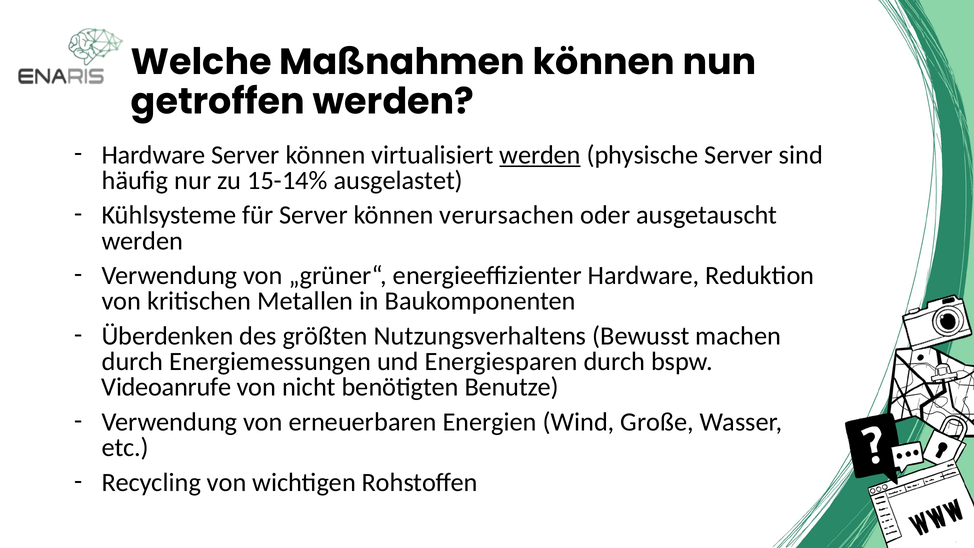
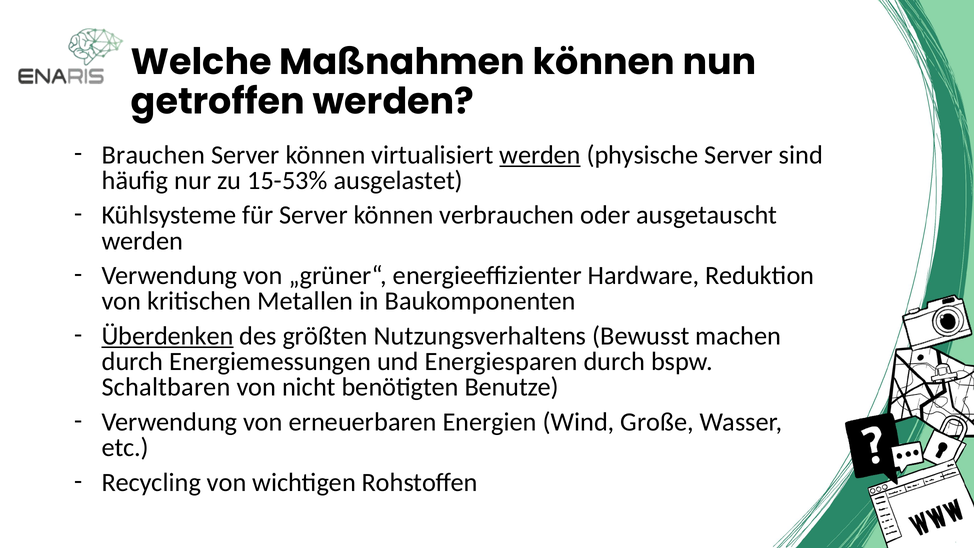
Hardware at (154, 155): Hardware -> Brauchen
15-14%: 15-14% -> 15-53%
verursachen: verursachen -> verbrauchen
Überdenken underline: none -> present
Videoanrufe: Videoanrufe -> Schaltbaren
